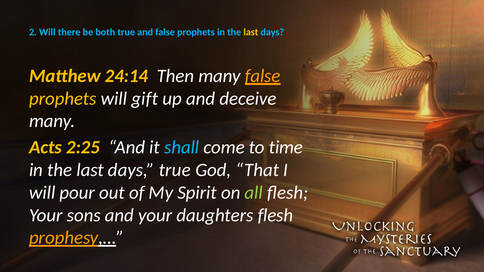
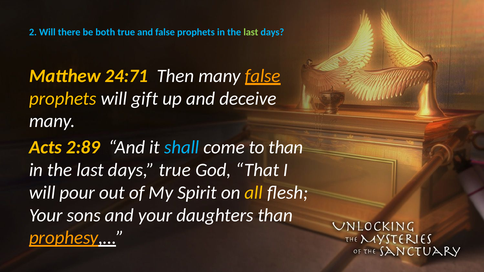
last at (251, 32) colour: yellow -> light green
24:14: 24:14 -> 24:71
2:25: 2:25 -> 2:89
to time: time -> than
all colour: light green -> yellow
daughters flesh: flesh -> than
